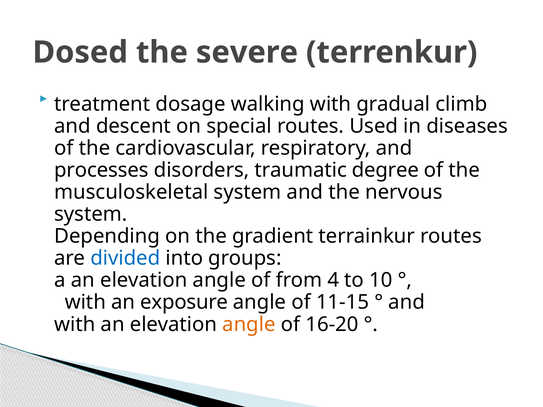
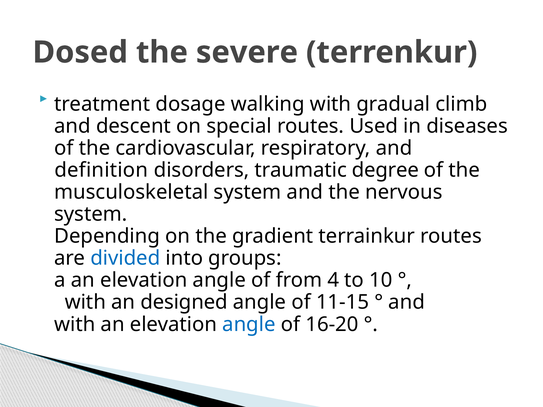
processes: processes -> definition
exposure: exposure -> designed
angle at (249, 324) colour: orange -> blue
